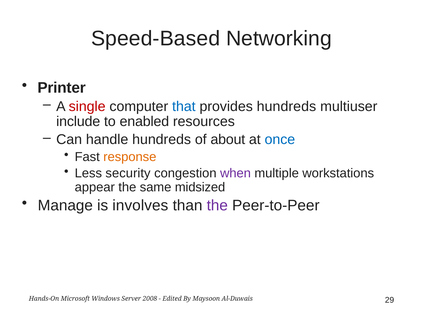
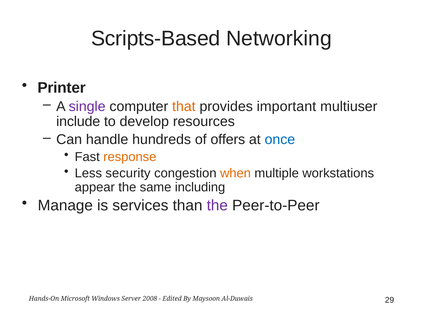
Speed-Based: Speed-Based -> Scripts-Based
single colour: red -> purple
that colour: blue -> orange
provides hundreds: hundreds -> important
enabled: enabled -> develop
about: about -> offers
when colour: purple -> orange
midsized: midsized -> including
involves: involves -> services
